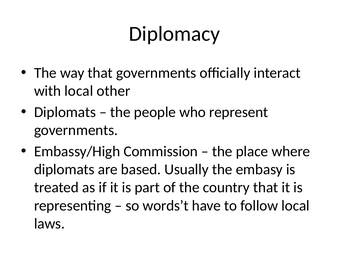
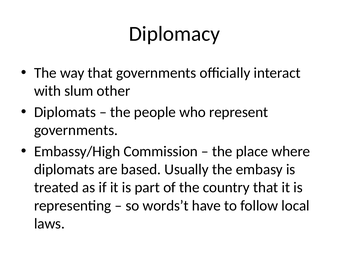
with local: local -> slum
